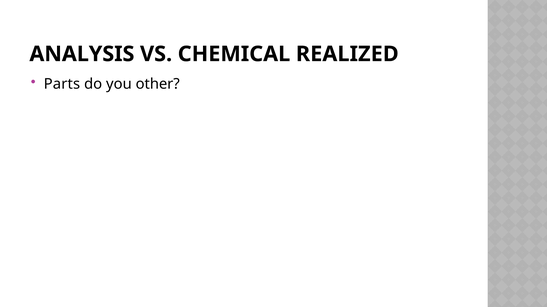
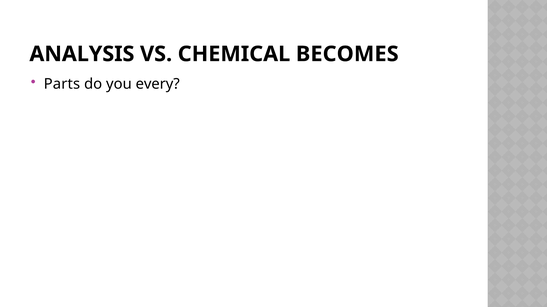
REALIZED: REALIZED -> BECOMES
other: other -> every
